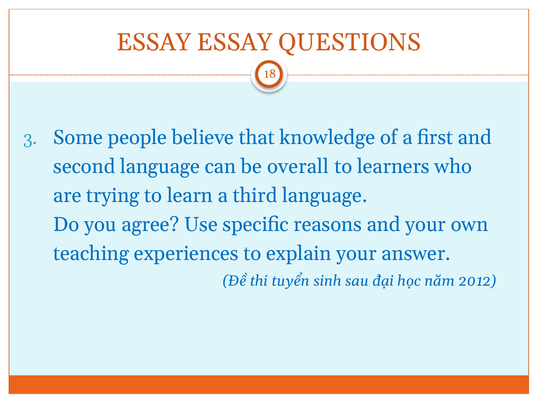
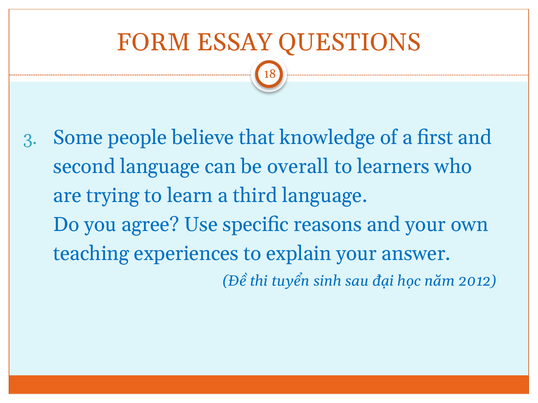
ESSAY at (154, 42): ESSAY -> FORM
